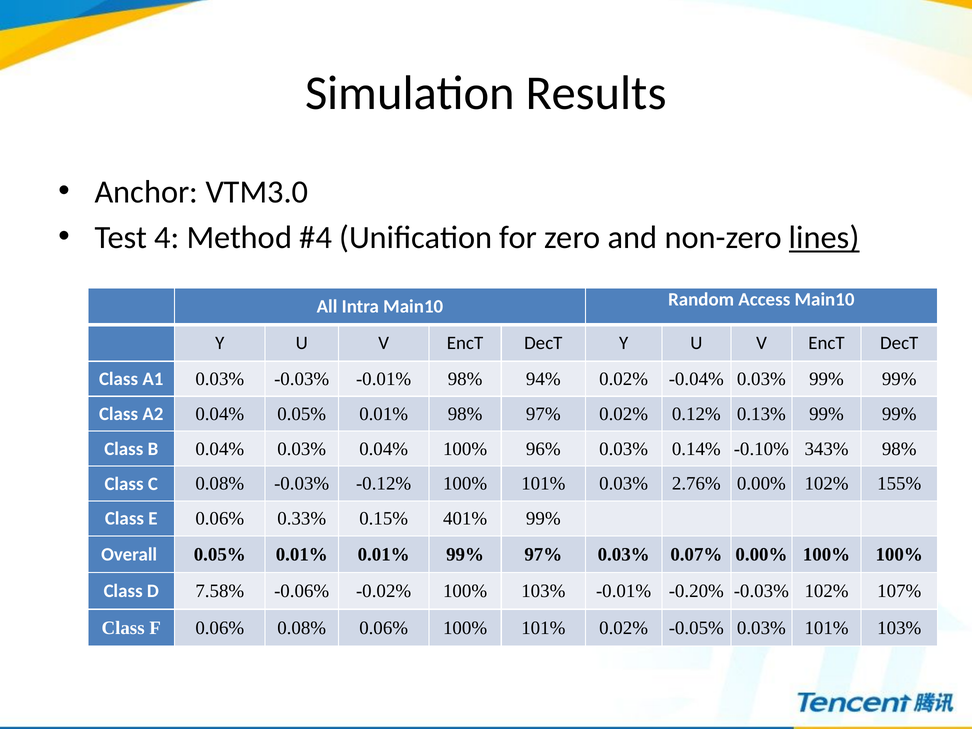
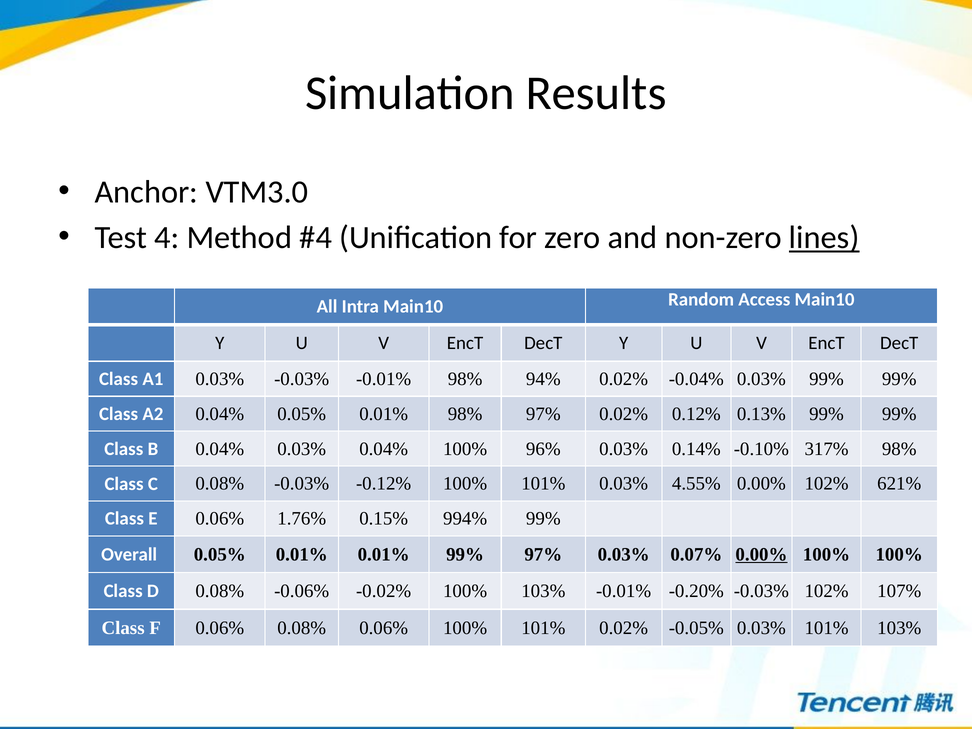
343%: 343% -> 317%
2.76%: 2.76% -> 4.55%
155%: 155% -> 621%
0.33%: 0.33% -> 1.76%
401%: 401% -> 994%
0.00% at (761, 554) underline: none -> present
D 7.58%: 7.58% -> 0.08%
